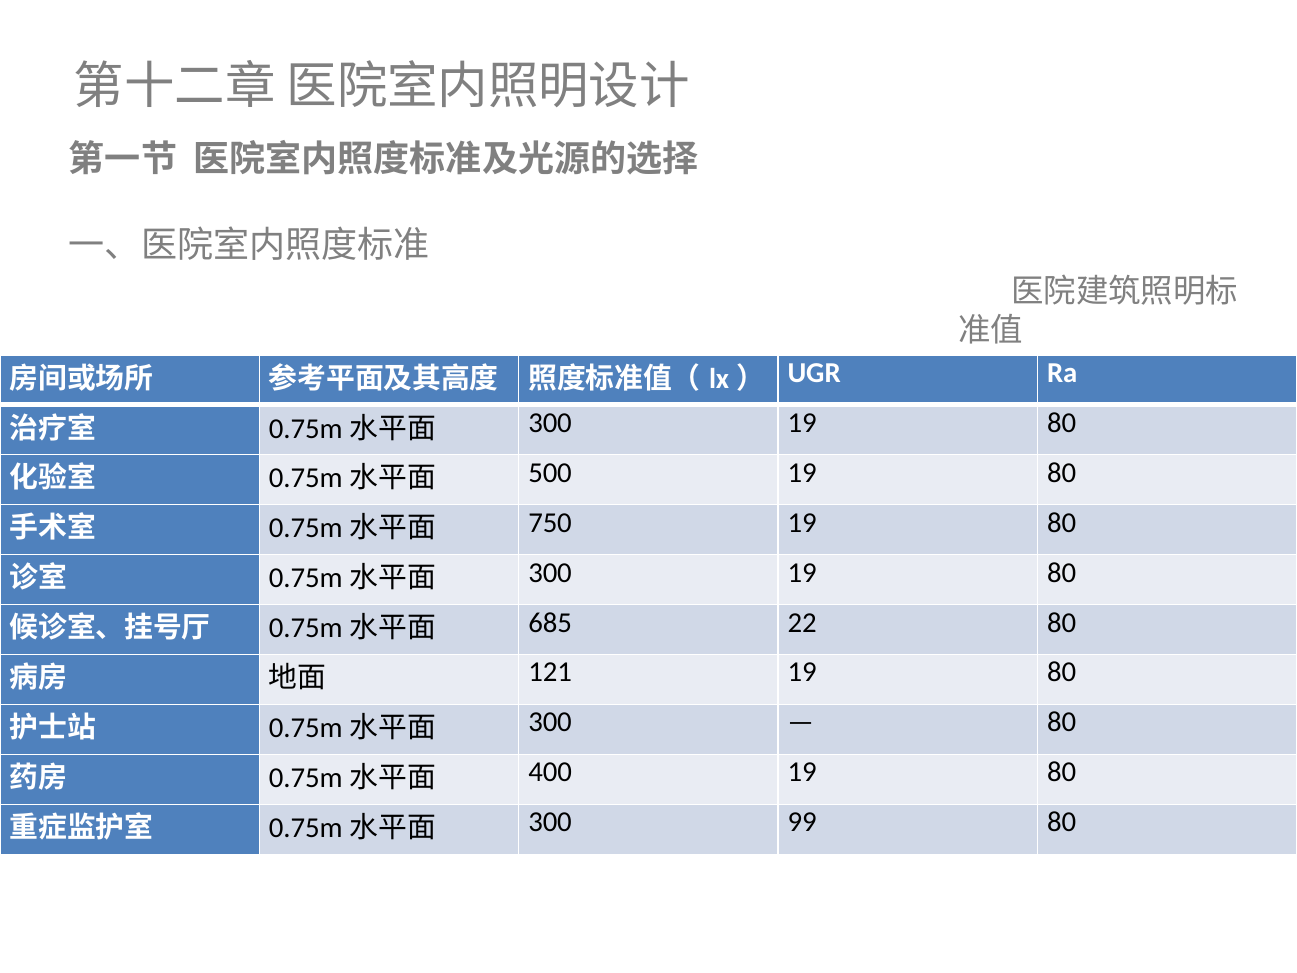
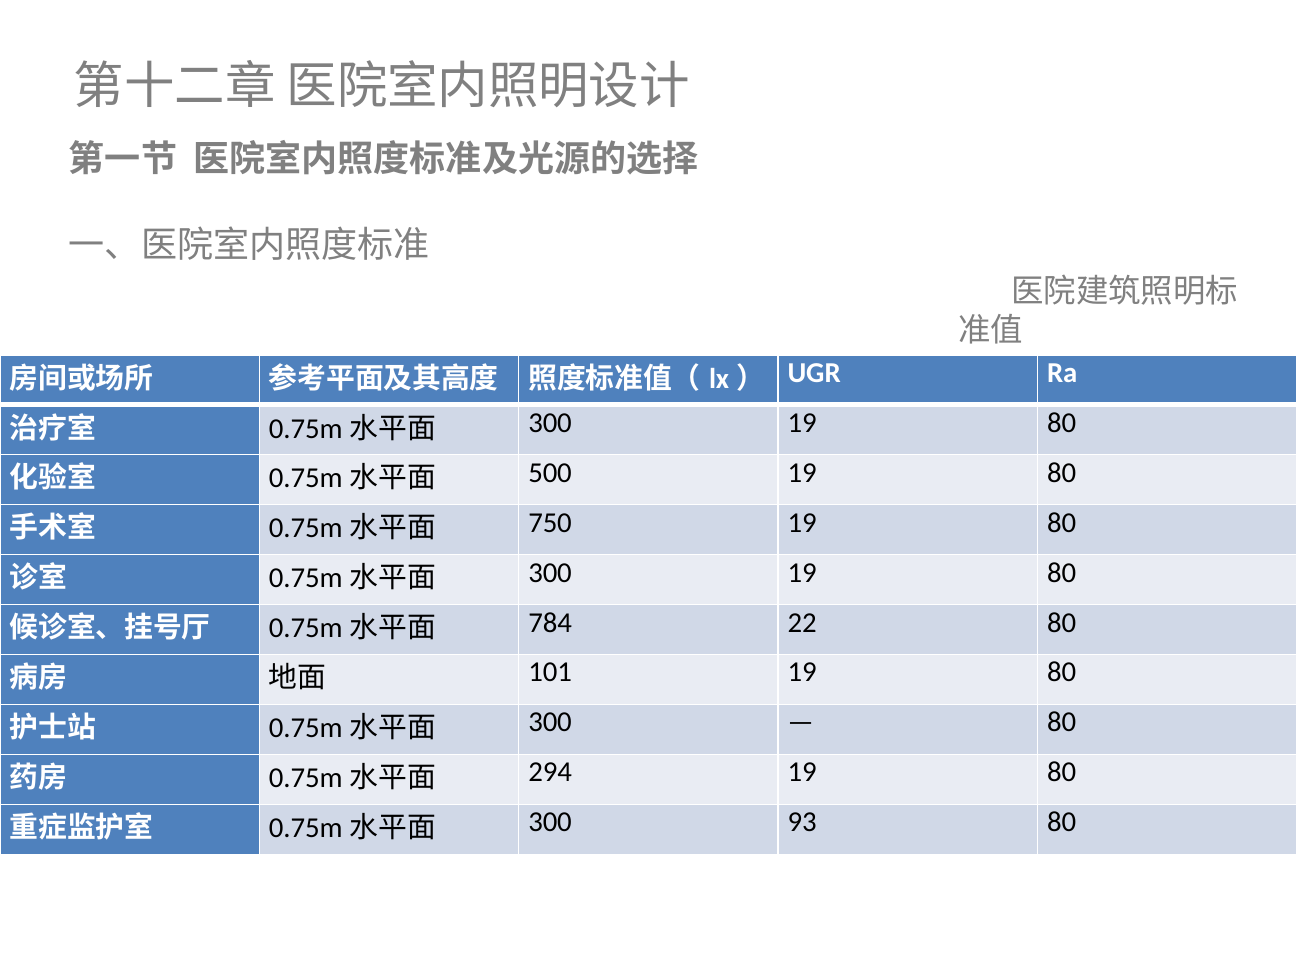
685: 685 -> 784
121: 121 -> 101
400: 400 -> 294
99: 99 -> 93
